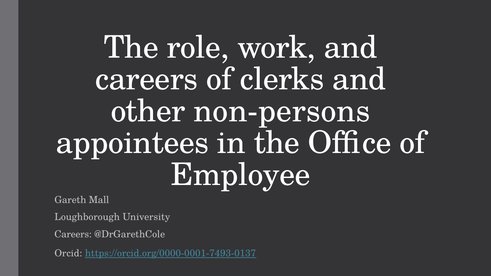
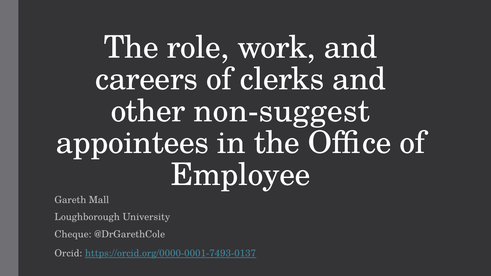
non-persons: non-persons -> non-suggest
Careers at (73, 235): Careers -> Cheque
